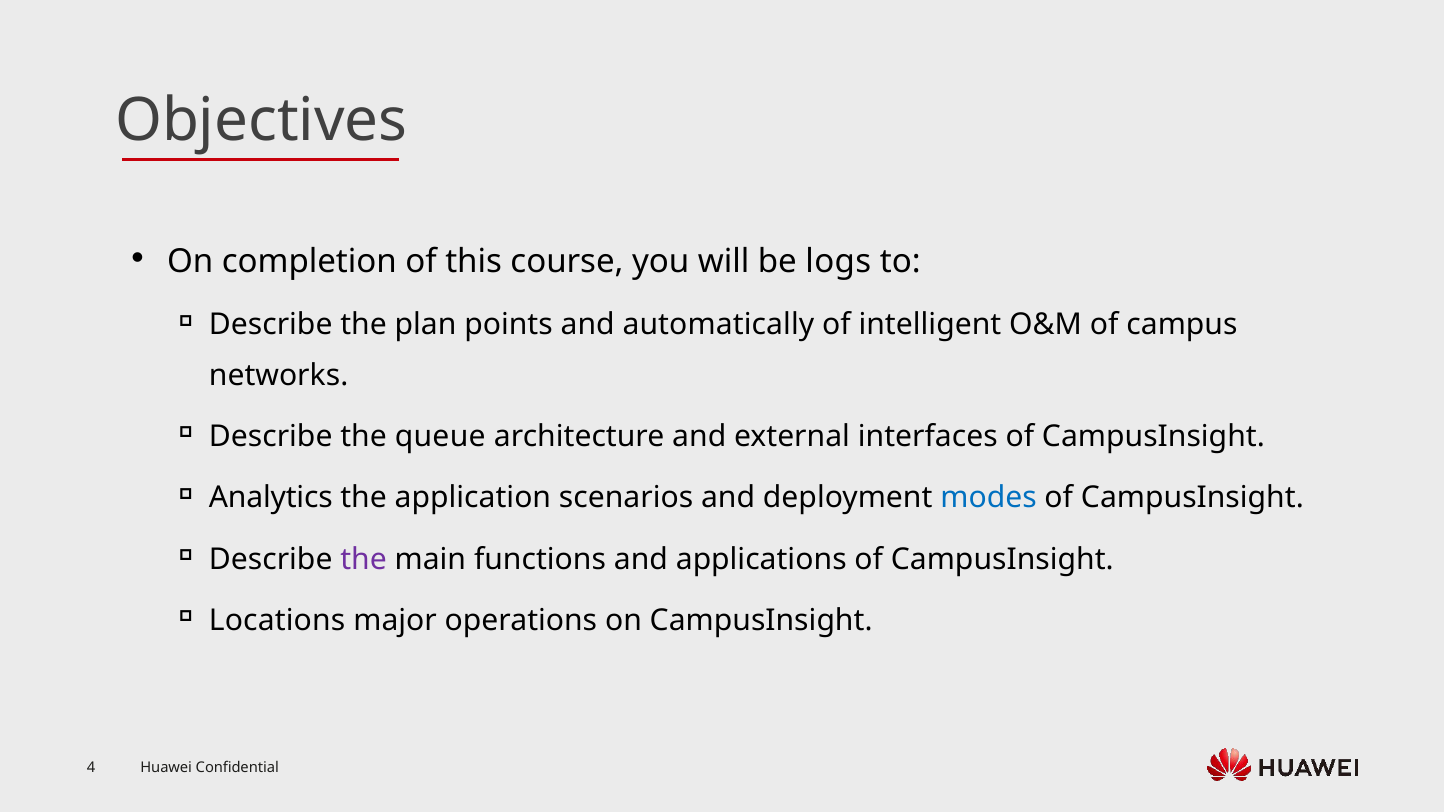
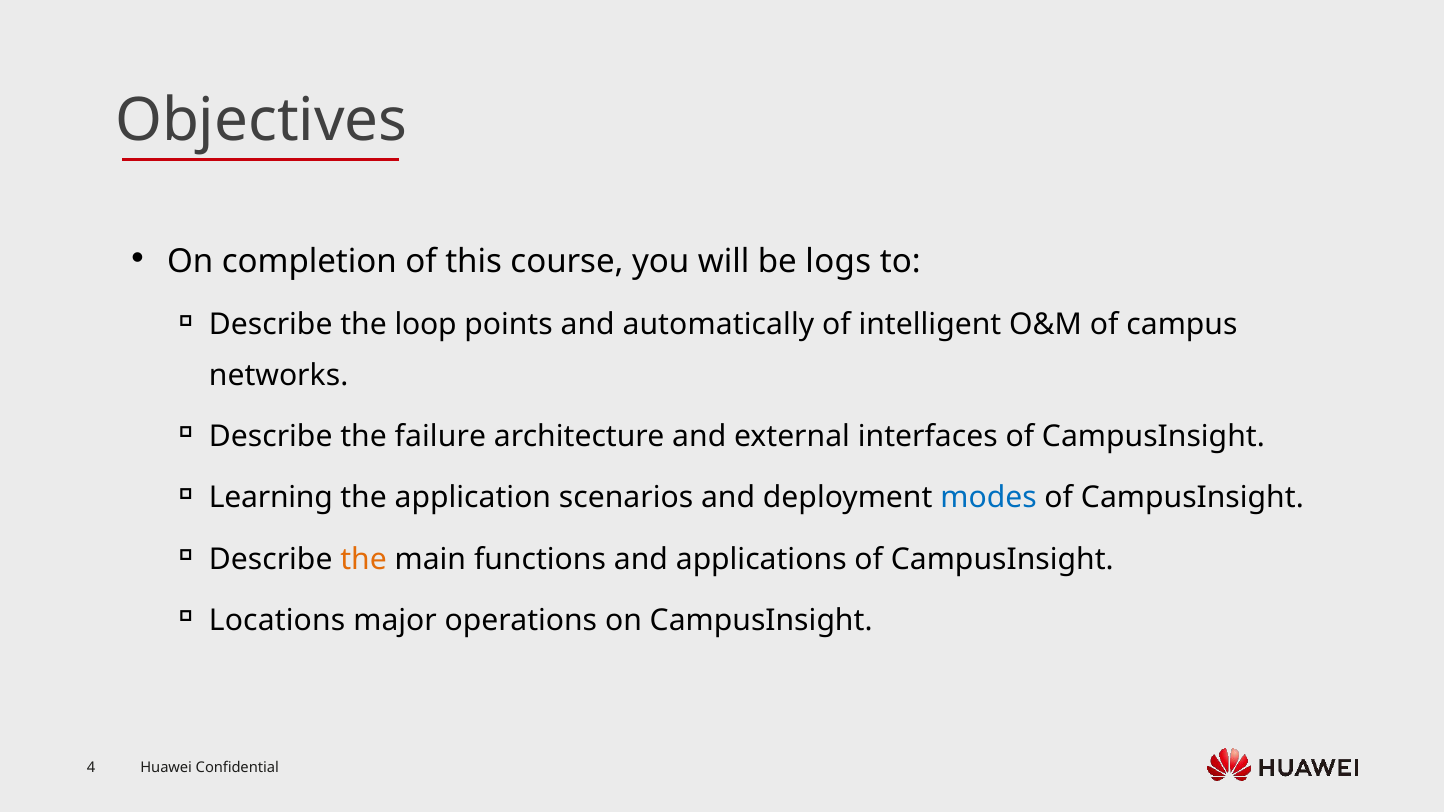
plan: plan -> loop
queue: queue -> failure
Analytics: Analytics -> Learning
the at (364, 559) colour: purple -> orange
